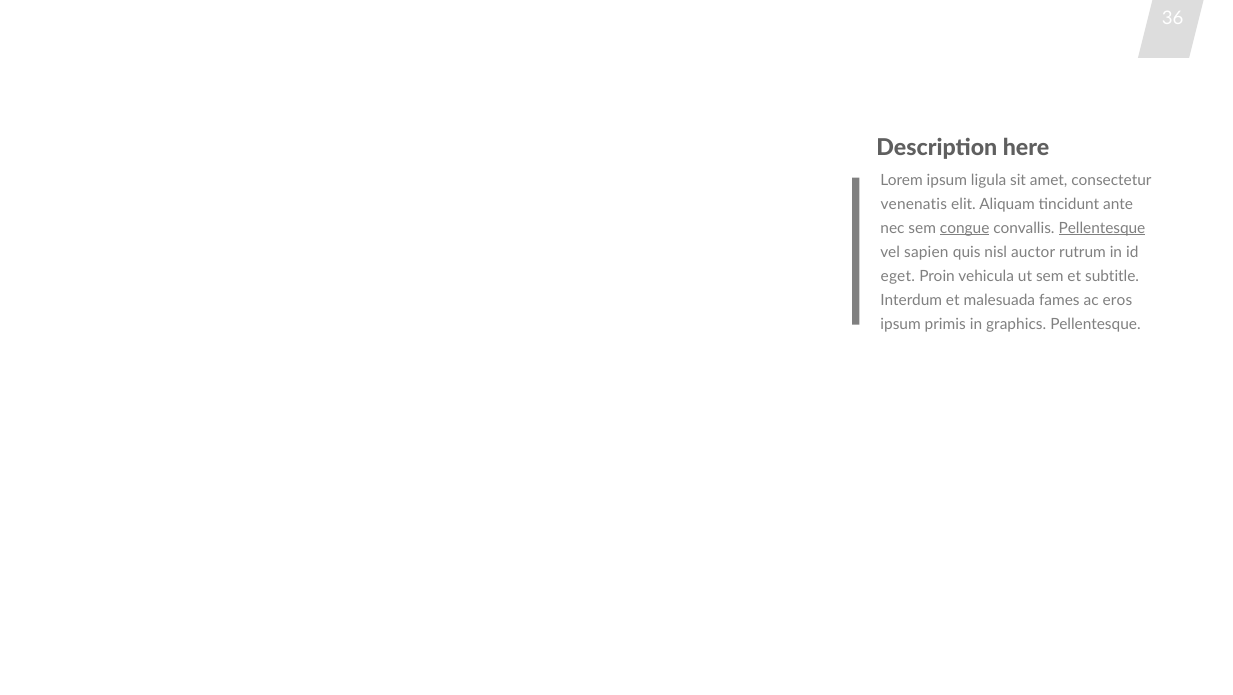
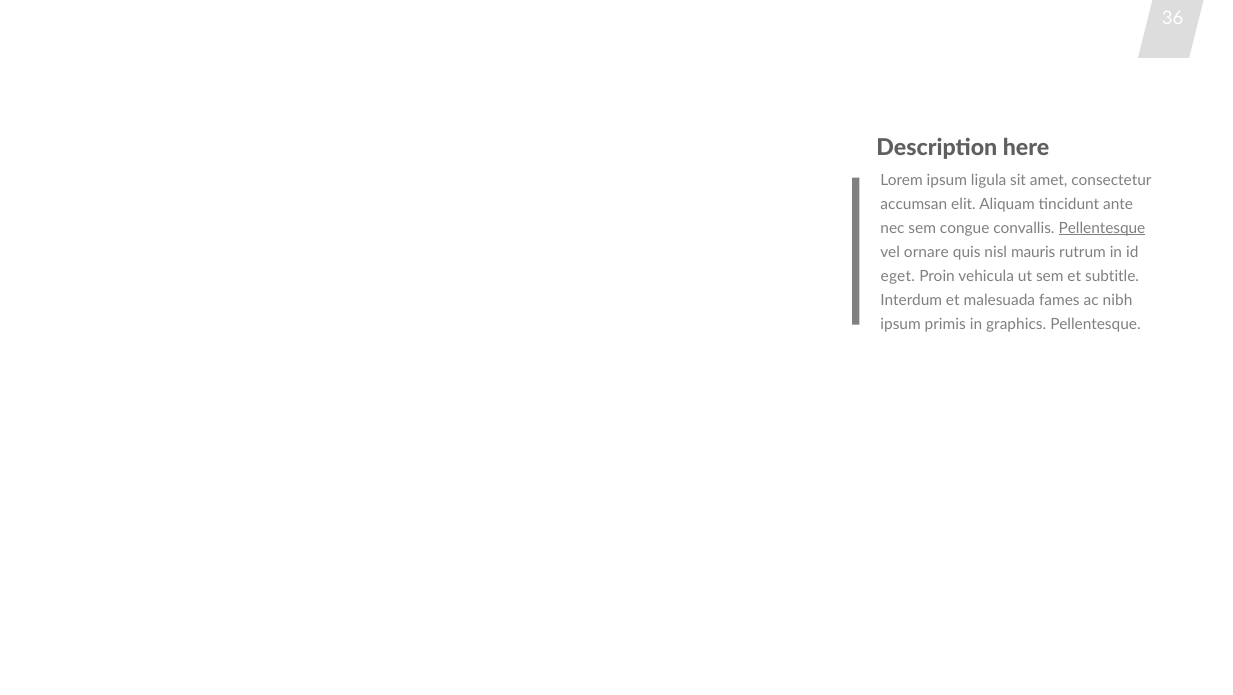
venenatis: venenatis -> accumsan
congue underline: present -> none
sapien: sapien -> ornare
auctor: auctor -> mauris
eros: eros -> nibh
